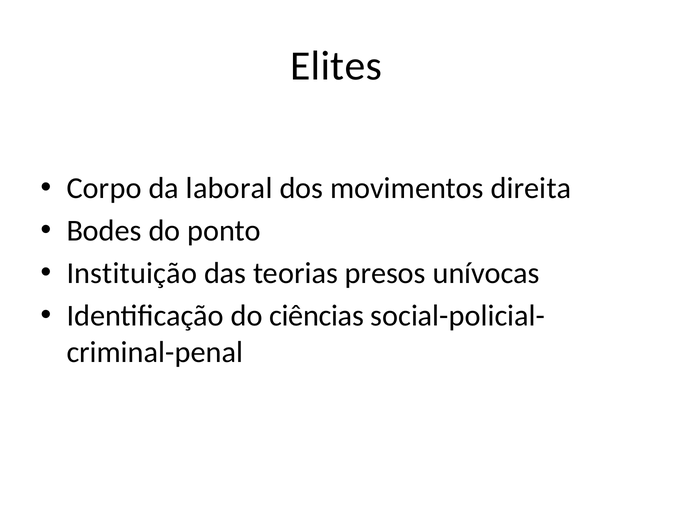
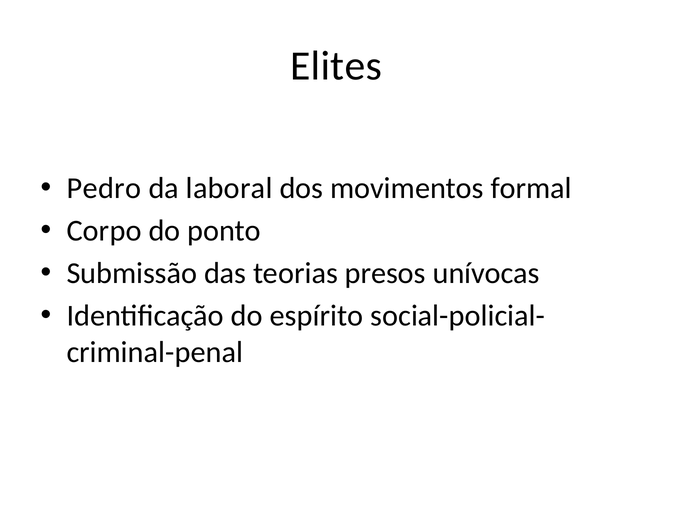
Corpo: Corpo -> Pedro
direita: direita -> formal
Bodes: Bodes -> Corpo
Instituição: Instituição -> Submissão
ciências: ciências -> espírito
